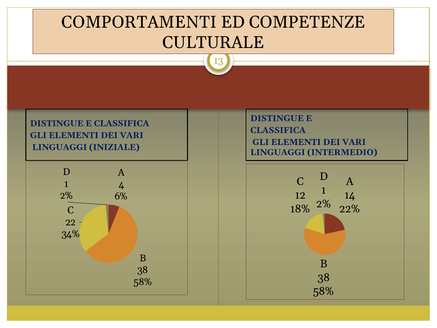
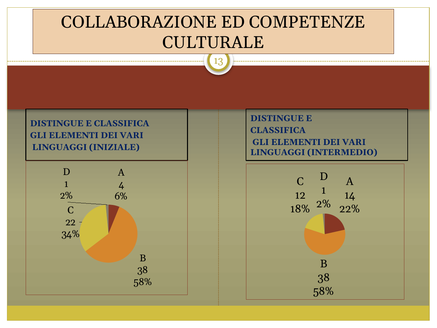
COMPORTAMENTI: COMPORTAMENTI -> COLLABORAZIONE
